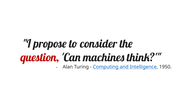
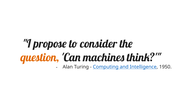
question colour: red -> orange
